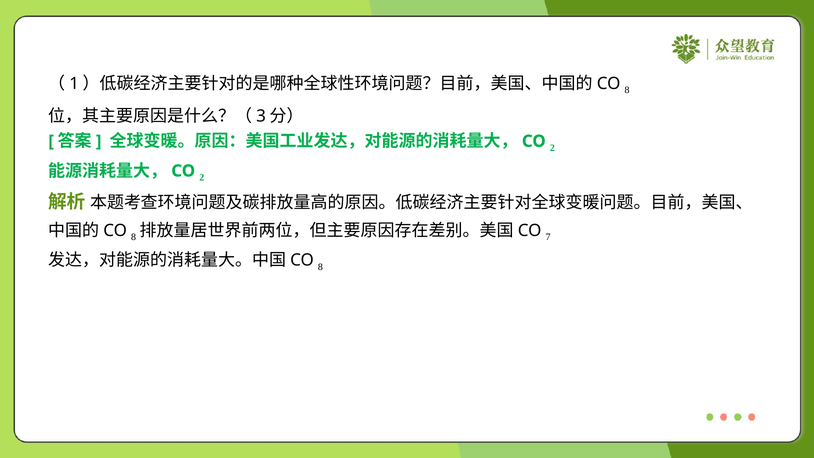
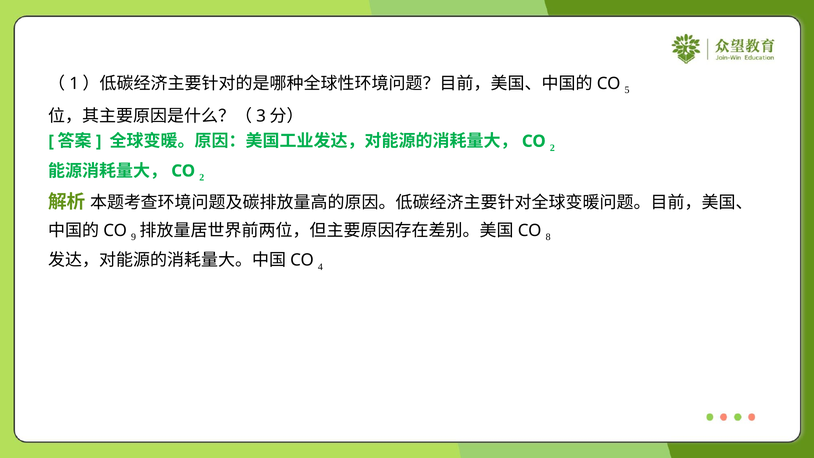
8 at (627, 90): 8 -> 5
8 at (134, 237): 8 -> 9
7: 7 -> 8
8 at (320, 267): 8 -> 4
